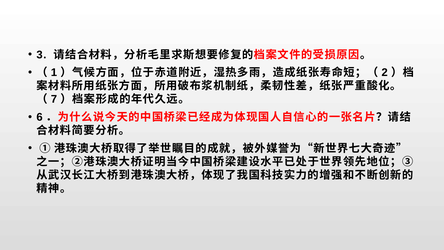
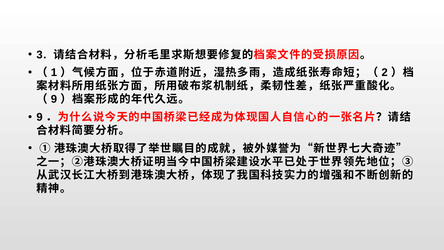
7 at (54, 99): 7 -> 9
6 at (40, 117): 6 -> 9
